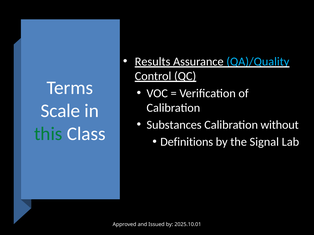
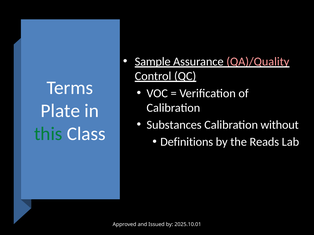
Results: Results -> Sample
QA)/Quality colour: light blue -> pink
Scale: Scale -> Plate
Signal: Signal -> Reads
